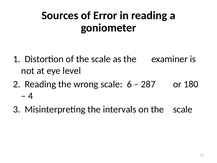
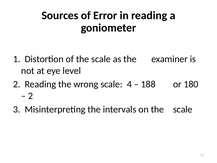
6: 6 -> 4
287: 287 -> 188
4 at (31, 96): 4 -> 2
